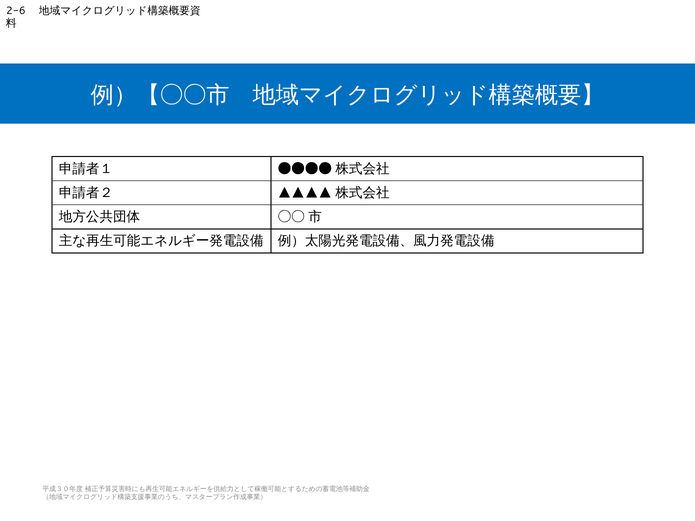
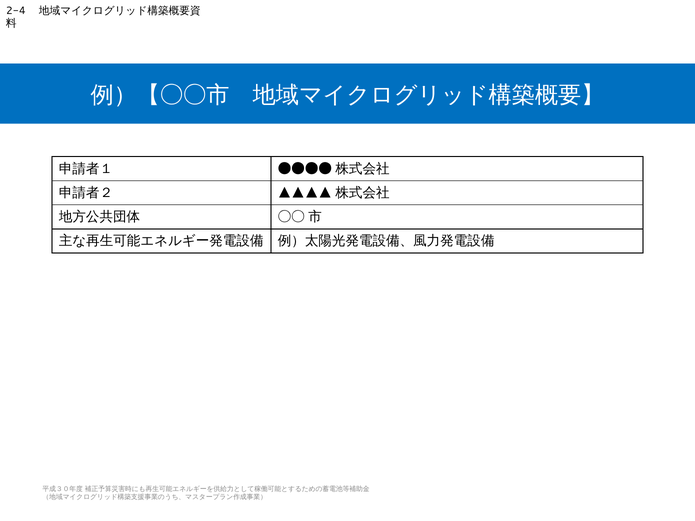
2-6: 2-6 -> 2-4
